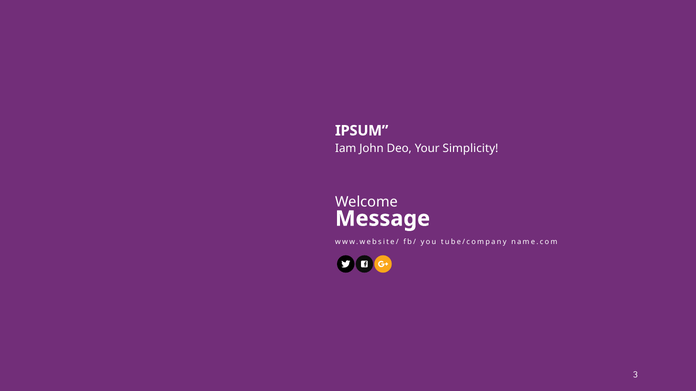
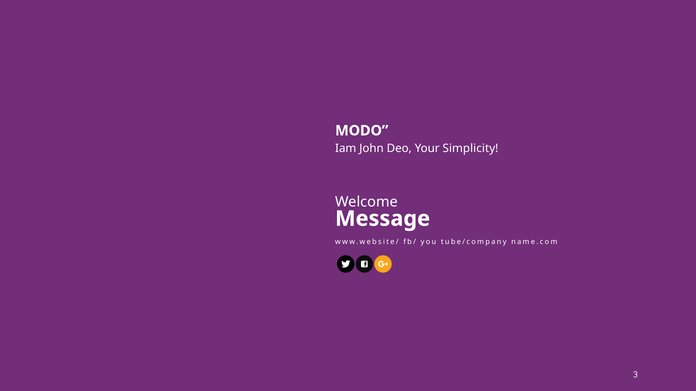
IPSUM: IPSUM -> MODO
